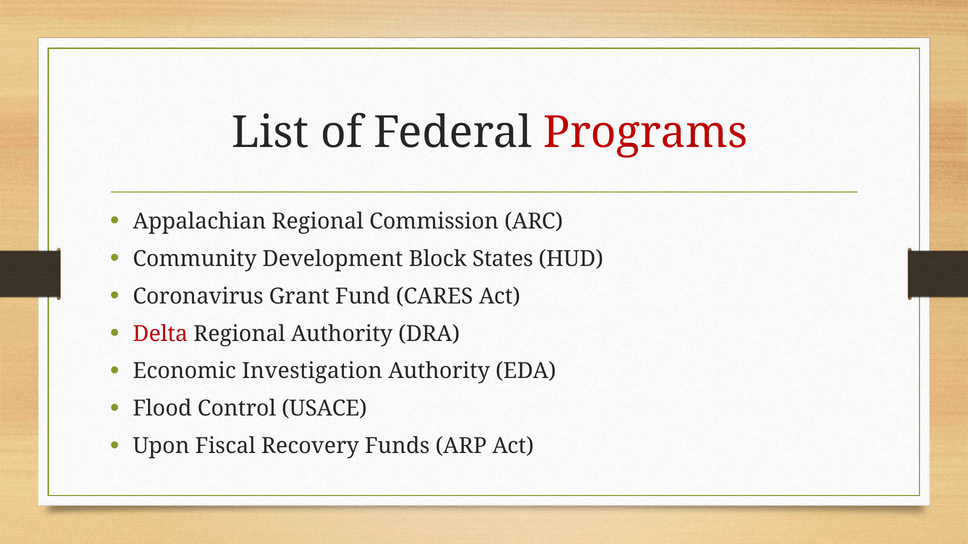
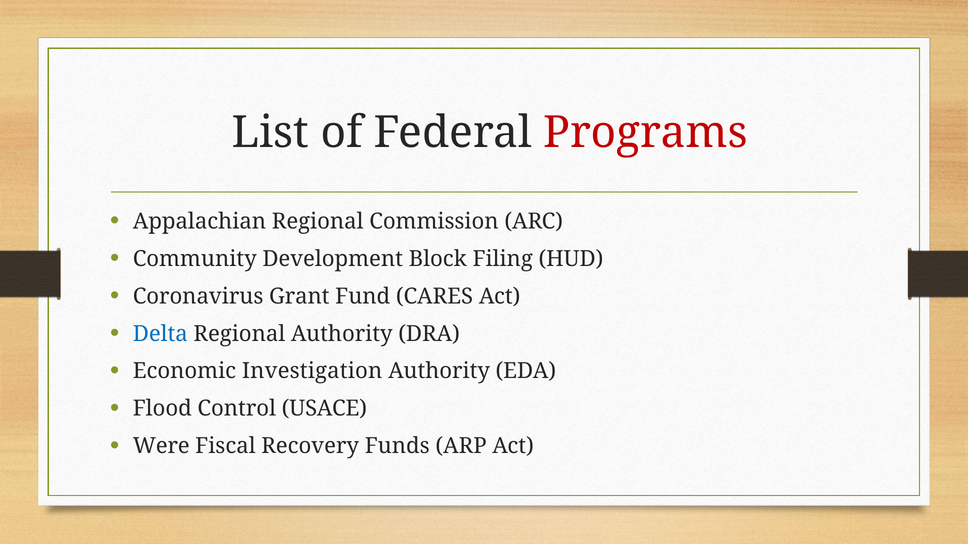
States: States -> Filing
Delta colour: red -> blue
Upon: Upon -> Were
